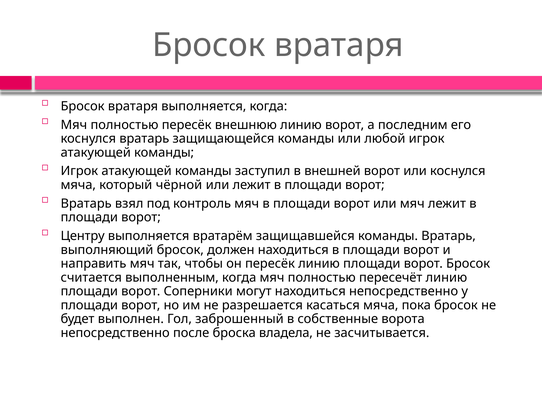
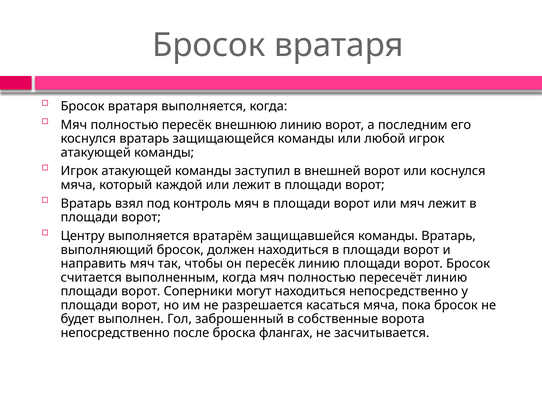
чёрной: чёрной -> каждой
владела: владела -> флангах
